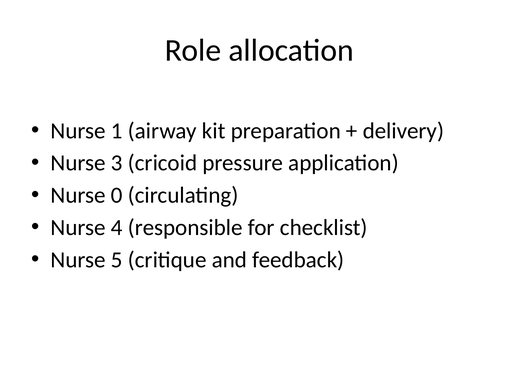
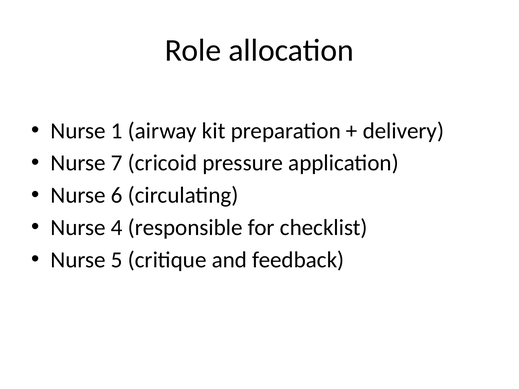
3: 3 -> 7
0: 0 -> 6
